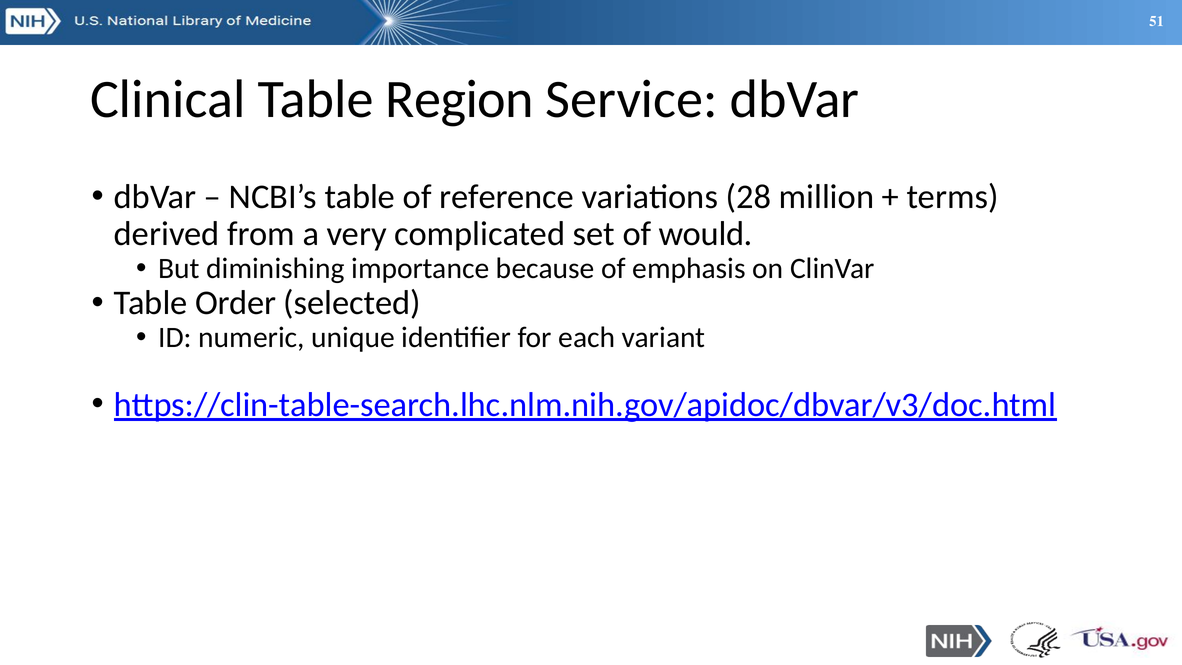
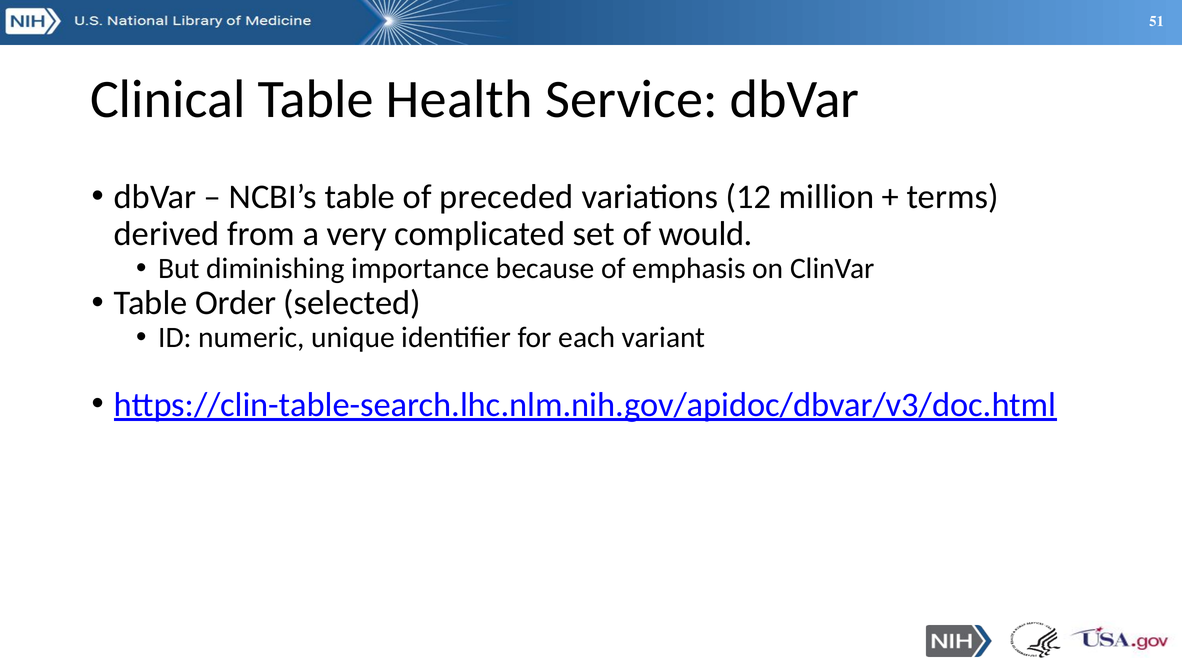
Region: Region -> Health
reference: reference -> preceded
28: 28 -> 12
